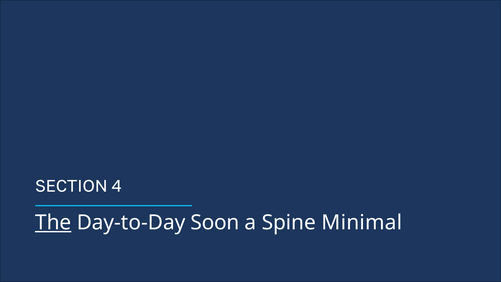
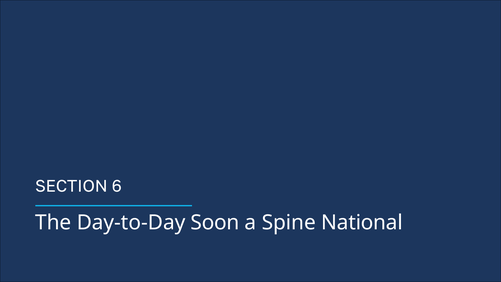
4: 4 -> 6
The underline: present -> none
Minimal: Minimal -> National
